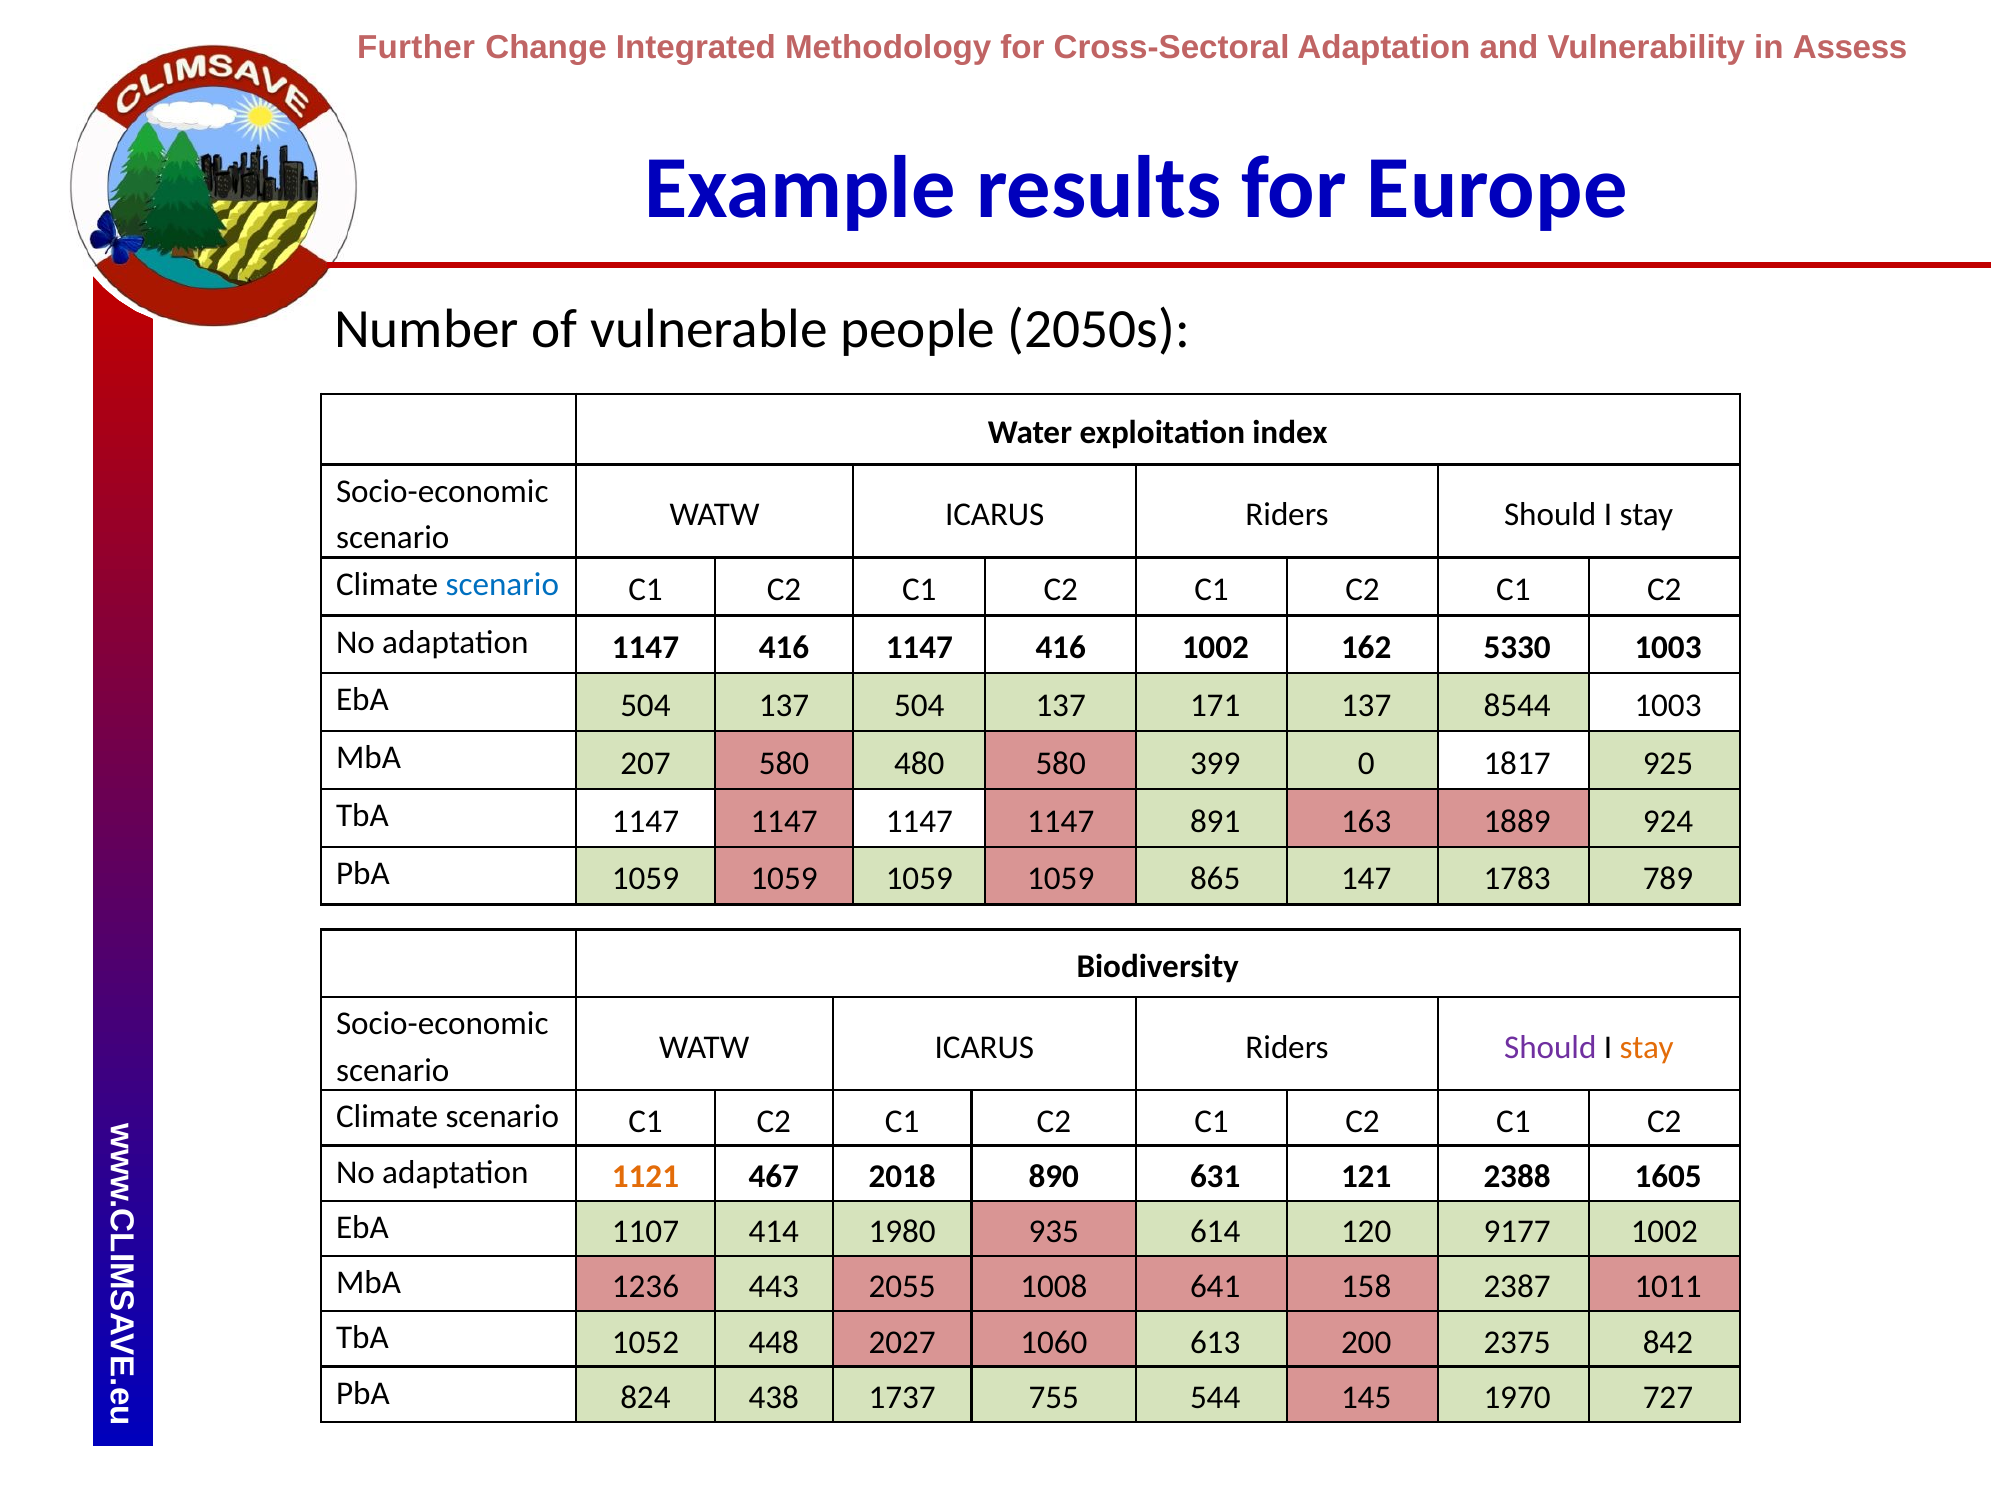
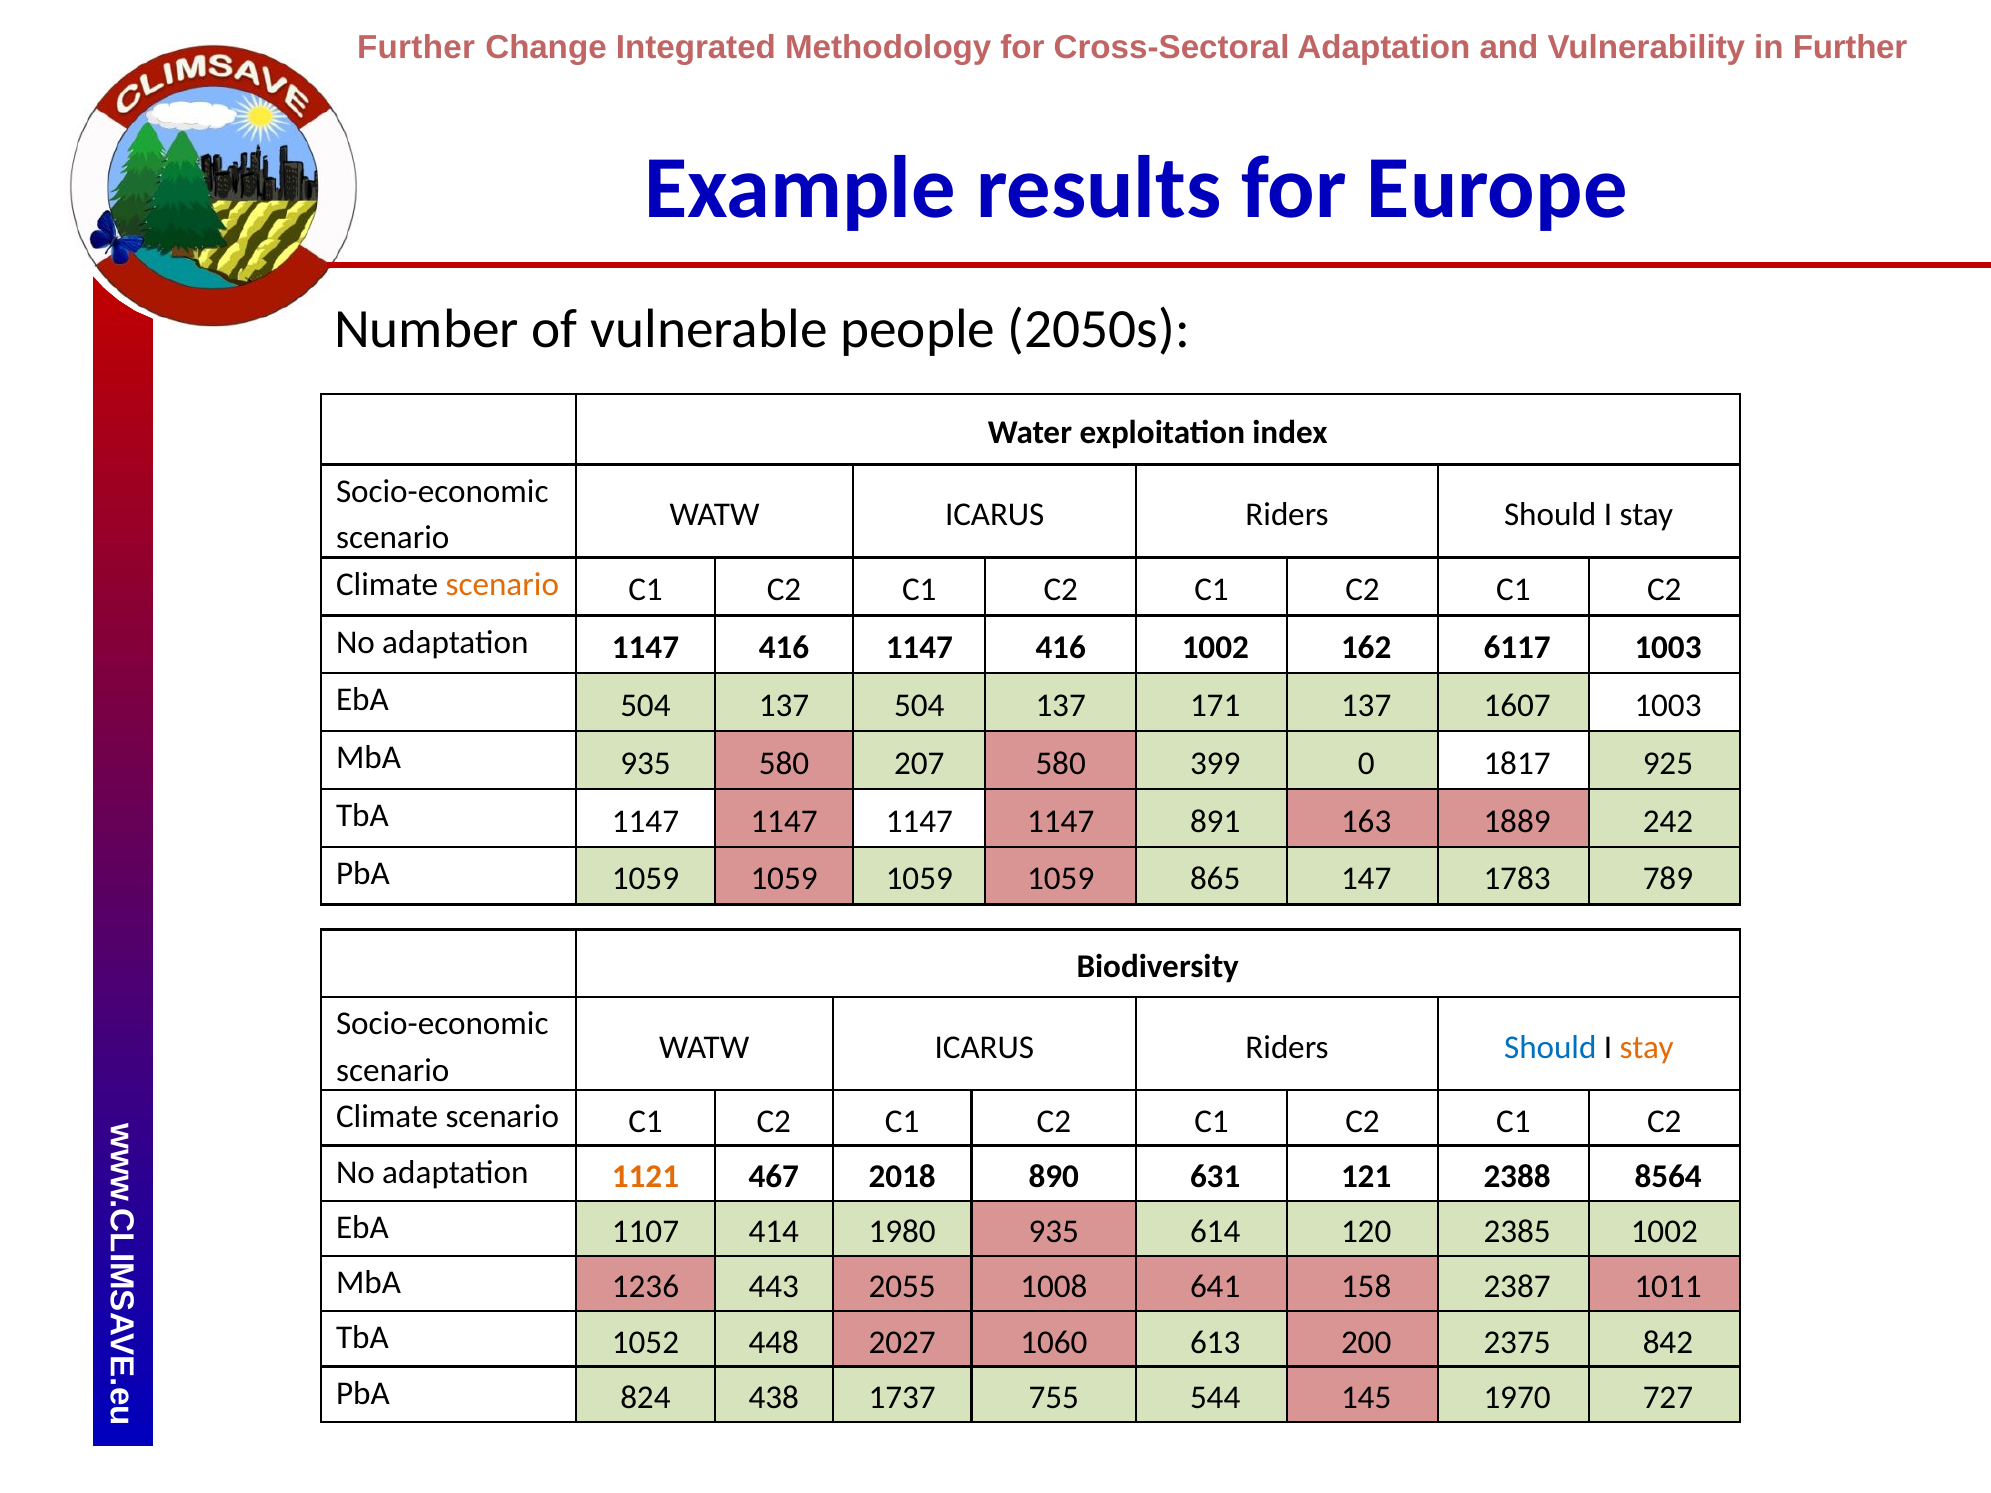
Assess at (1850, 47): Assess -> Further
scenario at (502, 584) colour: blue -> orange
5330: 5330 -> 6117
8544: 8544 -> 1607
MbA 207: 207 -> 935
480: 480 -> 207
924: 924 -> 242
Should at (1550, 1047) colour: purple -> blue
1605: 1605 -> 8564
9177: 9177 -> 2385
